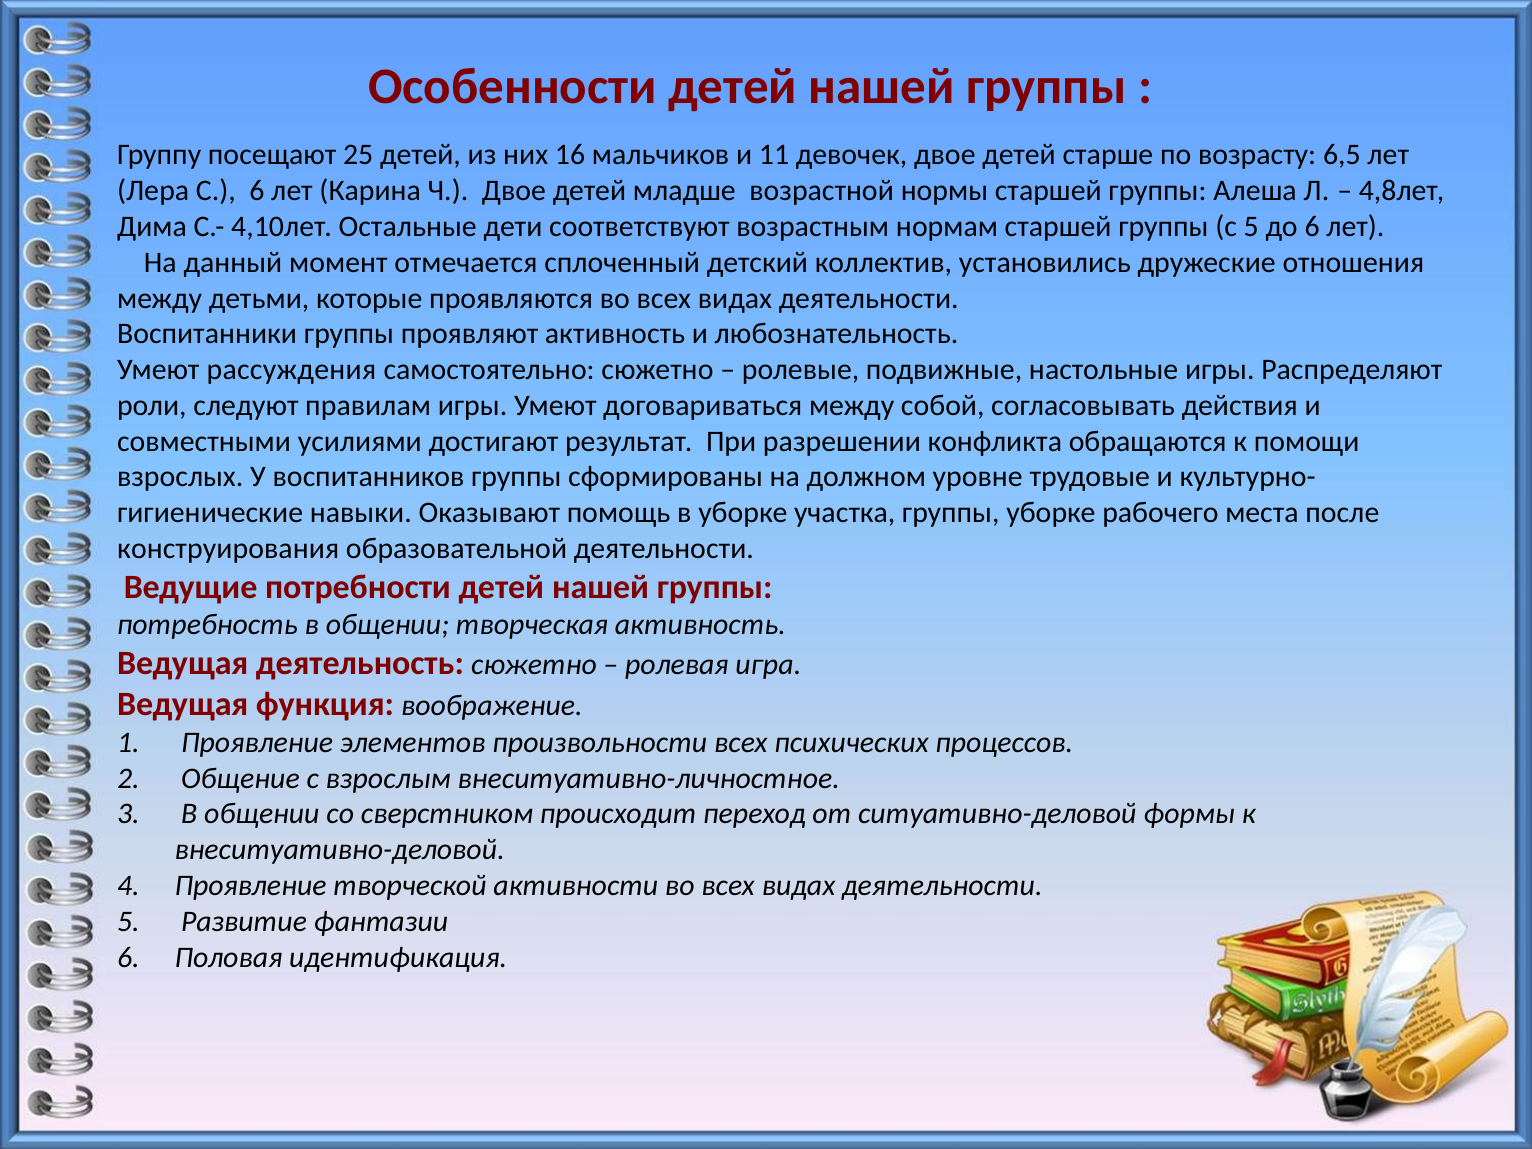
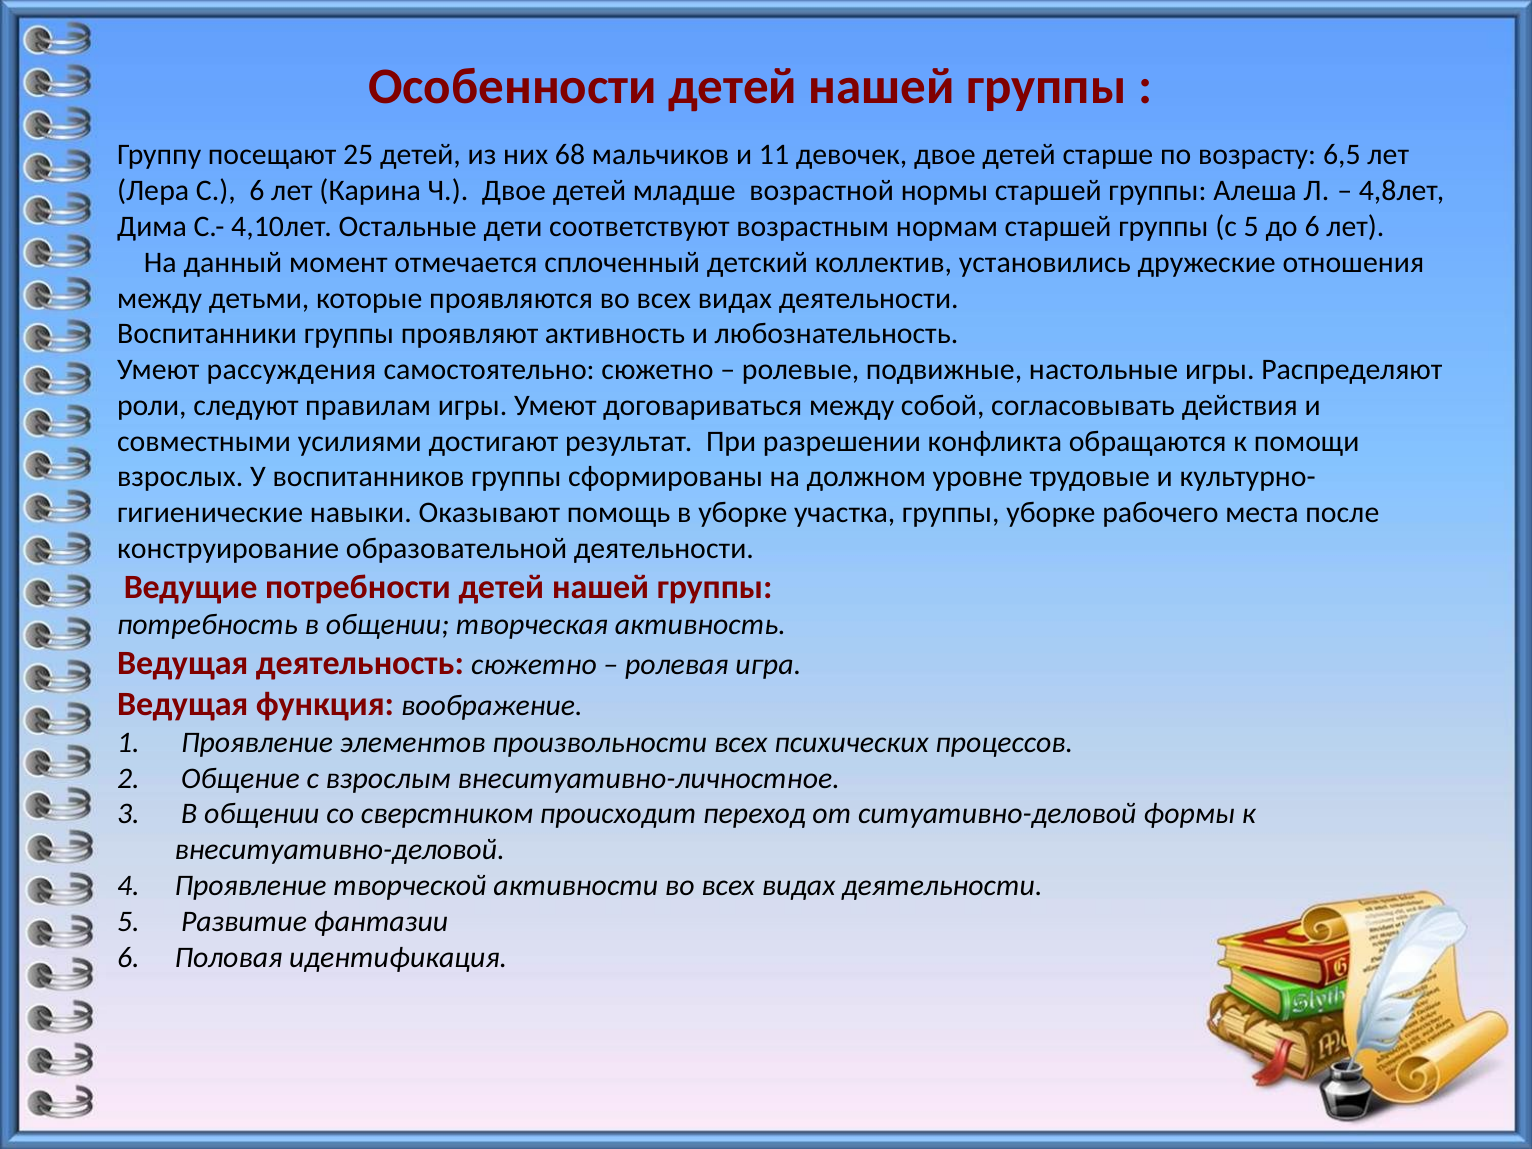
16: 16 -> 68
конструирования: конструирования -> конструирование
